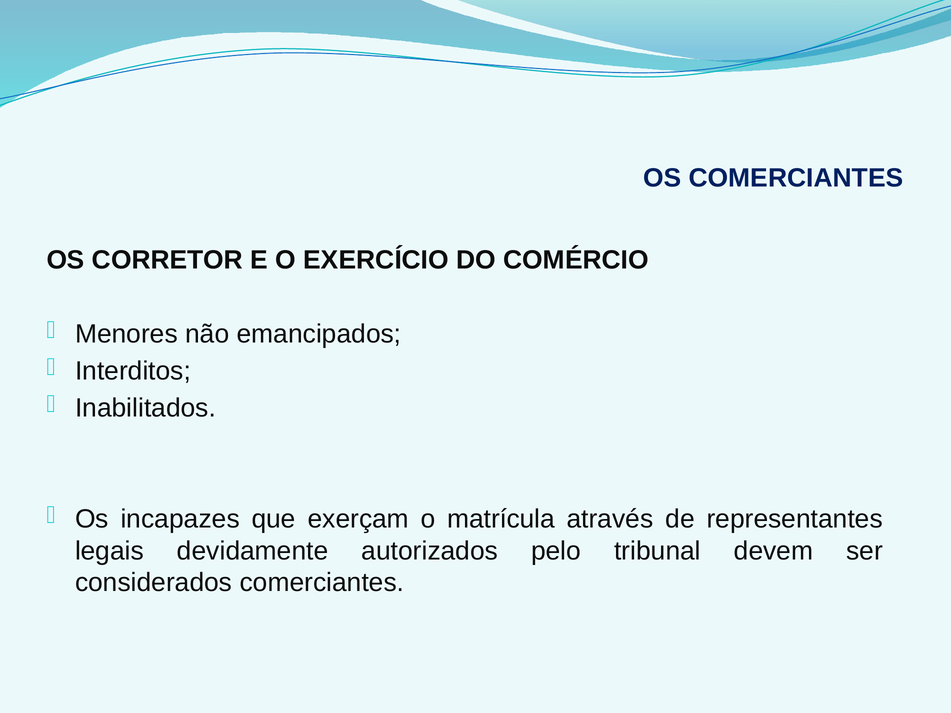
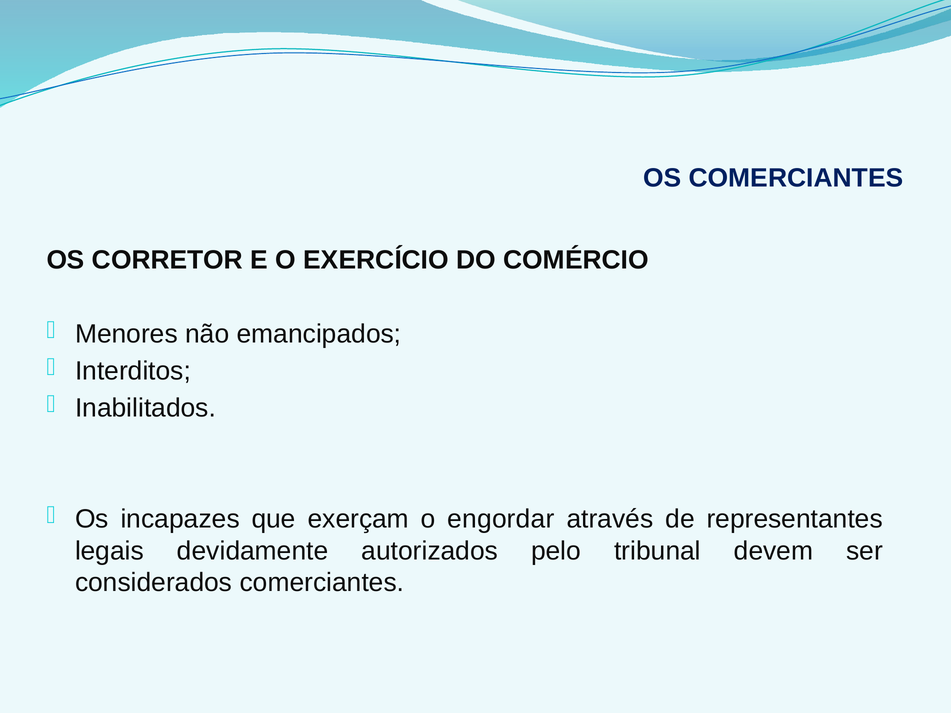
matrícula: matrícula -> engordar
